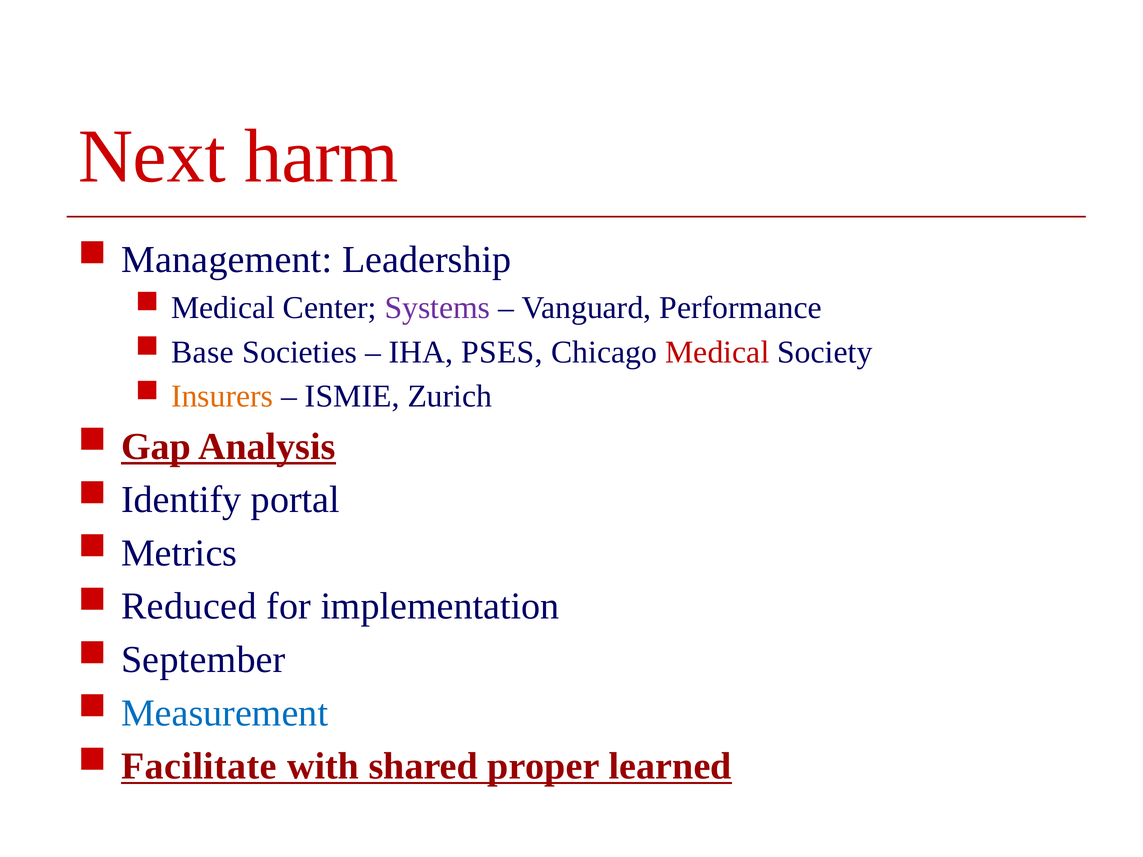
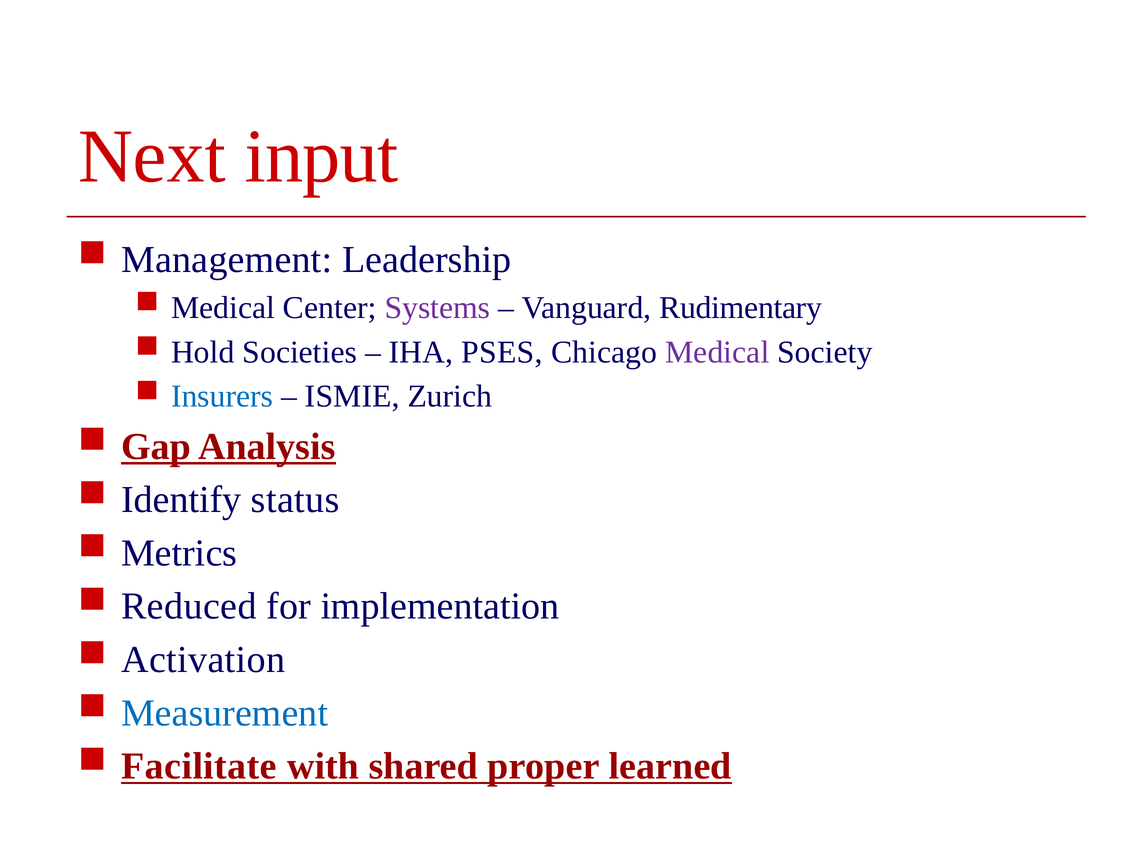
harm: harm -> input
Performance: Performance -> Rudimentary
Base: Base -> Hold
Medical at (717, 352) colour: red -> purple
Insurers colour: orange -> blue
portal: portal -> status
September: September -> Activation
